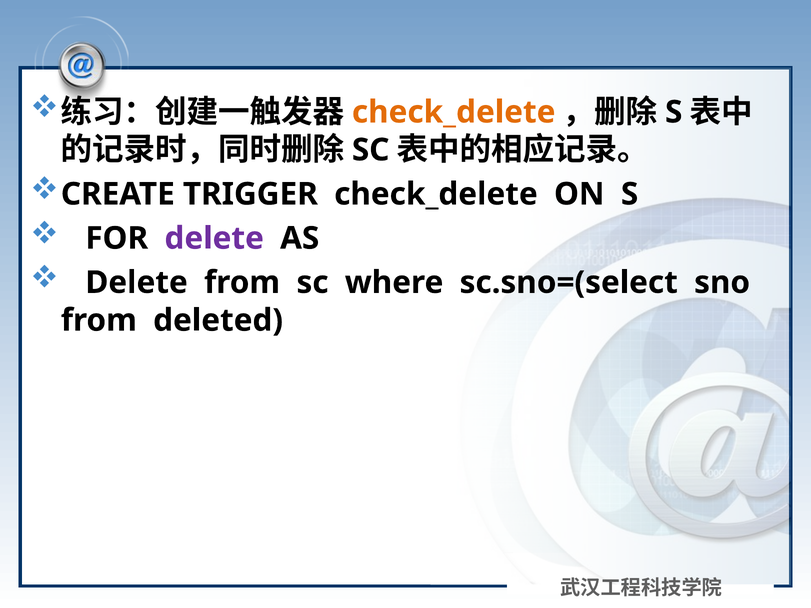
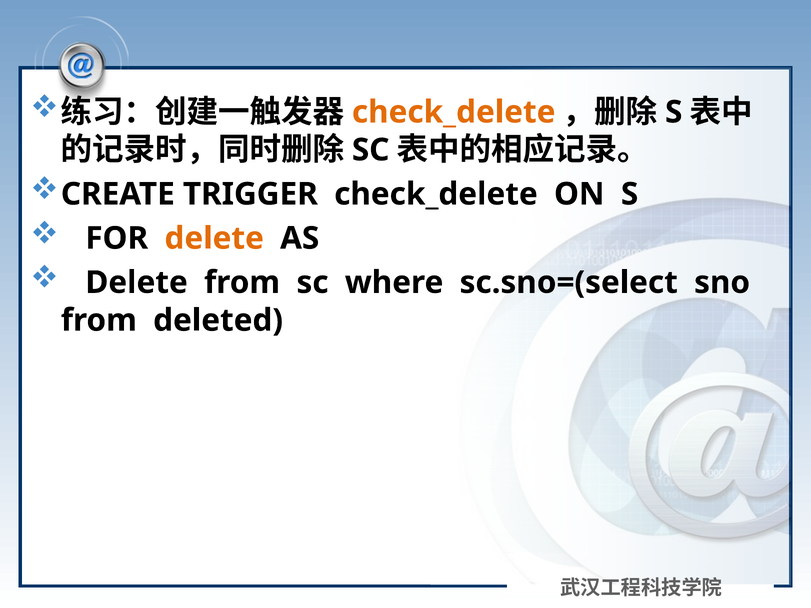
delete at (214, 238) colour: purple -> orange
